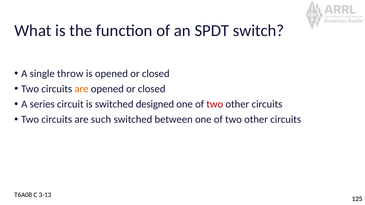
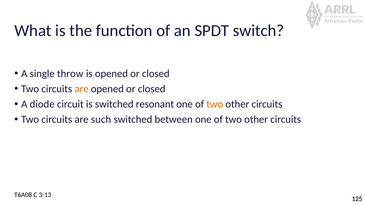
series: series -> diode
designed: designed -> resonant
two at (215, 104) colour: red -> orange
